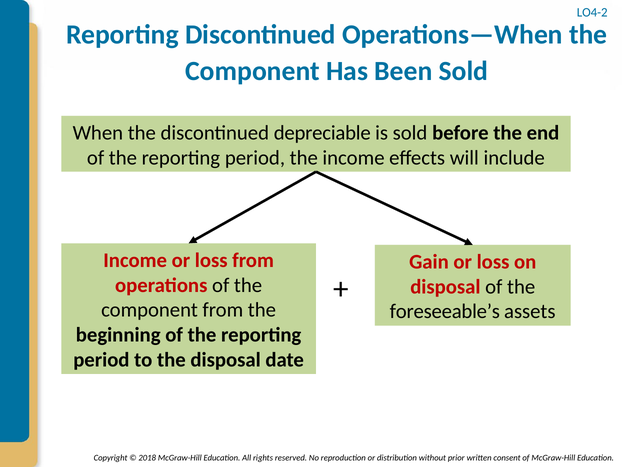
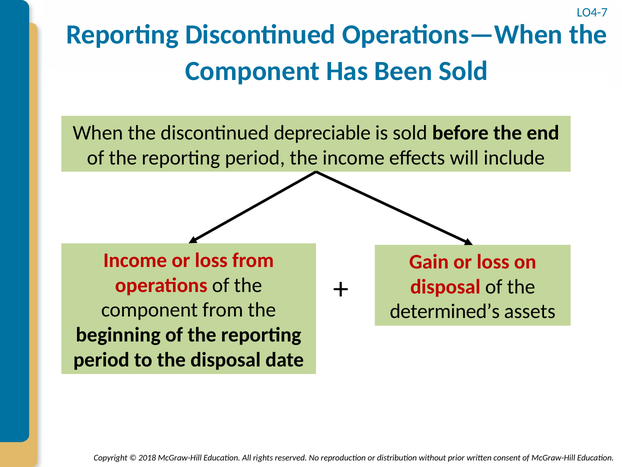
LO4-2: LO4-2 -> LO4-7
foreseeable’s: foreseeable’s -> determined’s
